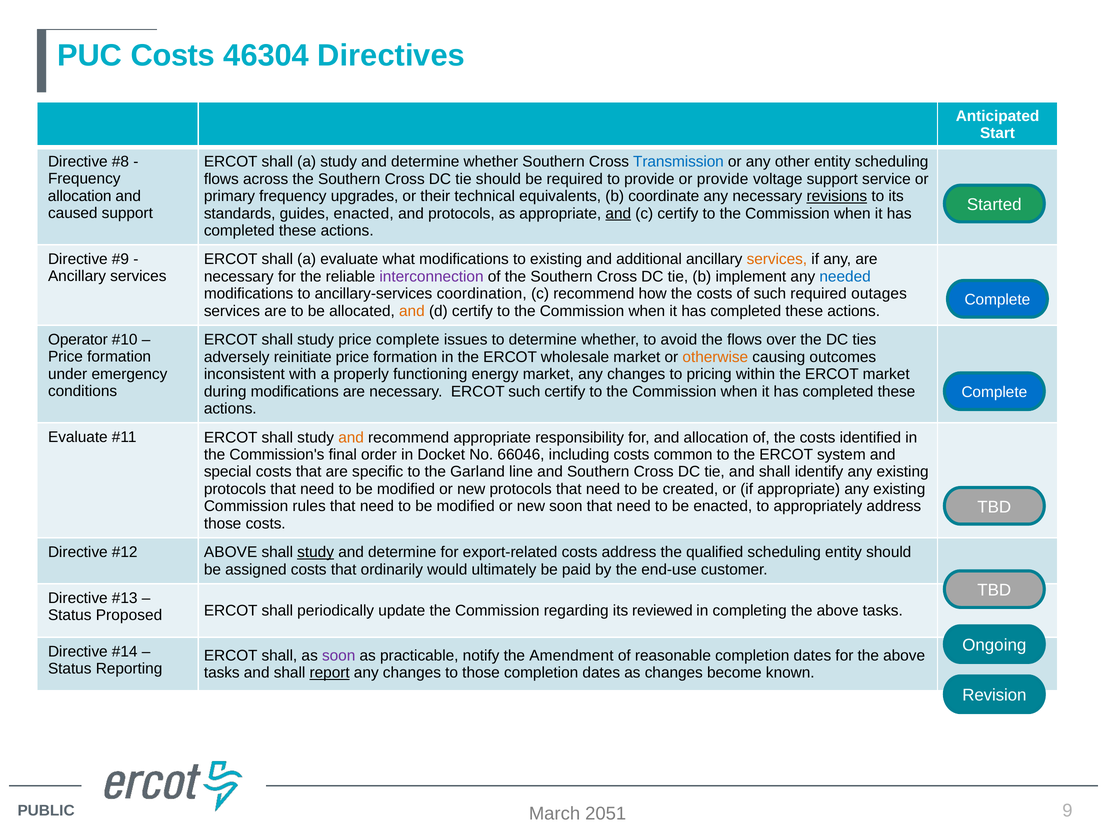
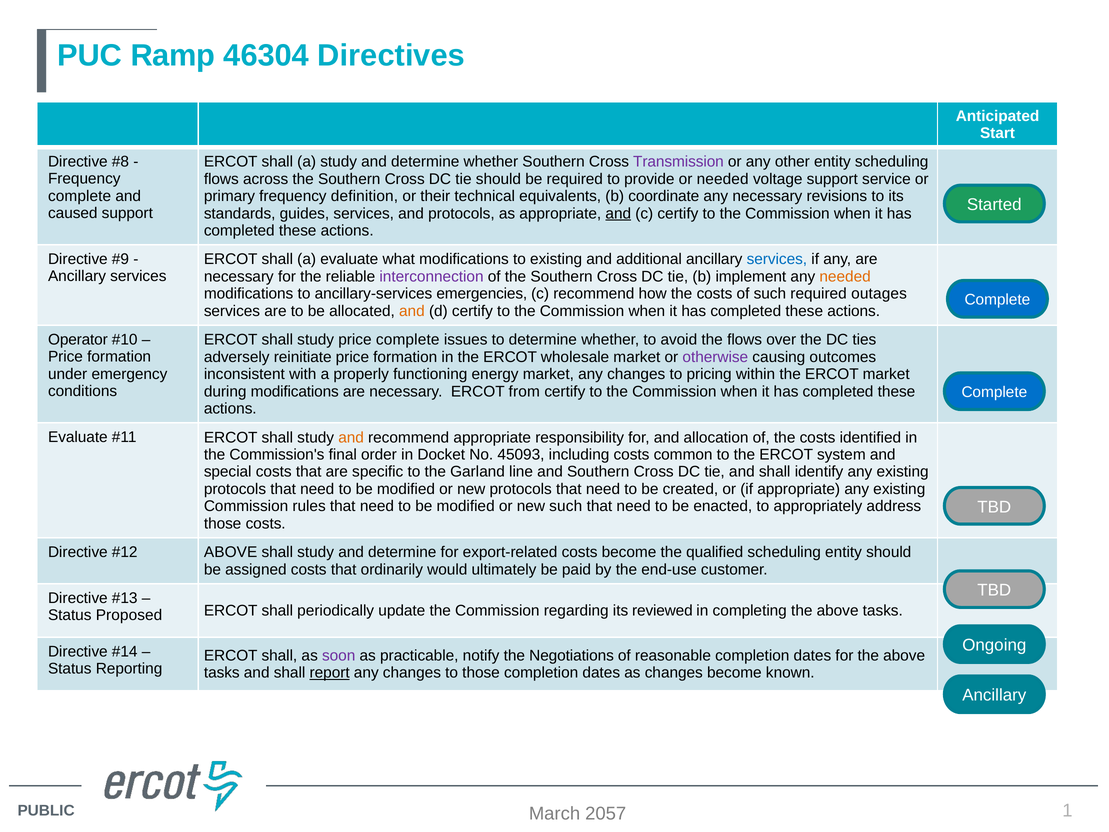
PUC Costs: Costs -> Ramp
Transmission colour: blue -> purple
or provide: provide -> needed
allocation at (80, 196): allocation -> complete
upgrades: upgrades -> definition
revisions underline: present -> none
guides enacted: enacted -> services
services at (777, 259) colour: orange -> blue
needed at (845, 277) colour: blue -> orange
coordination: coordination -> emergencies
otherwise colour: orange -> purple
ERCOT such: such -> from
66046: 66046 -> 45093
new soon: soon -> such
study at (316, 552) underline: present -> none
costs address: address -> become
Amendment: Amendment -> Negotiations
Revision at (994, 695): Revision -> Ancillary
9: 9 -> 1
2051: 2051 -> 2057
